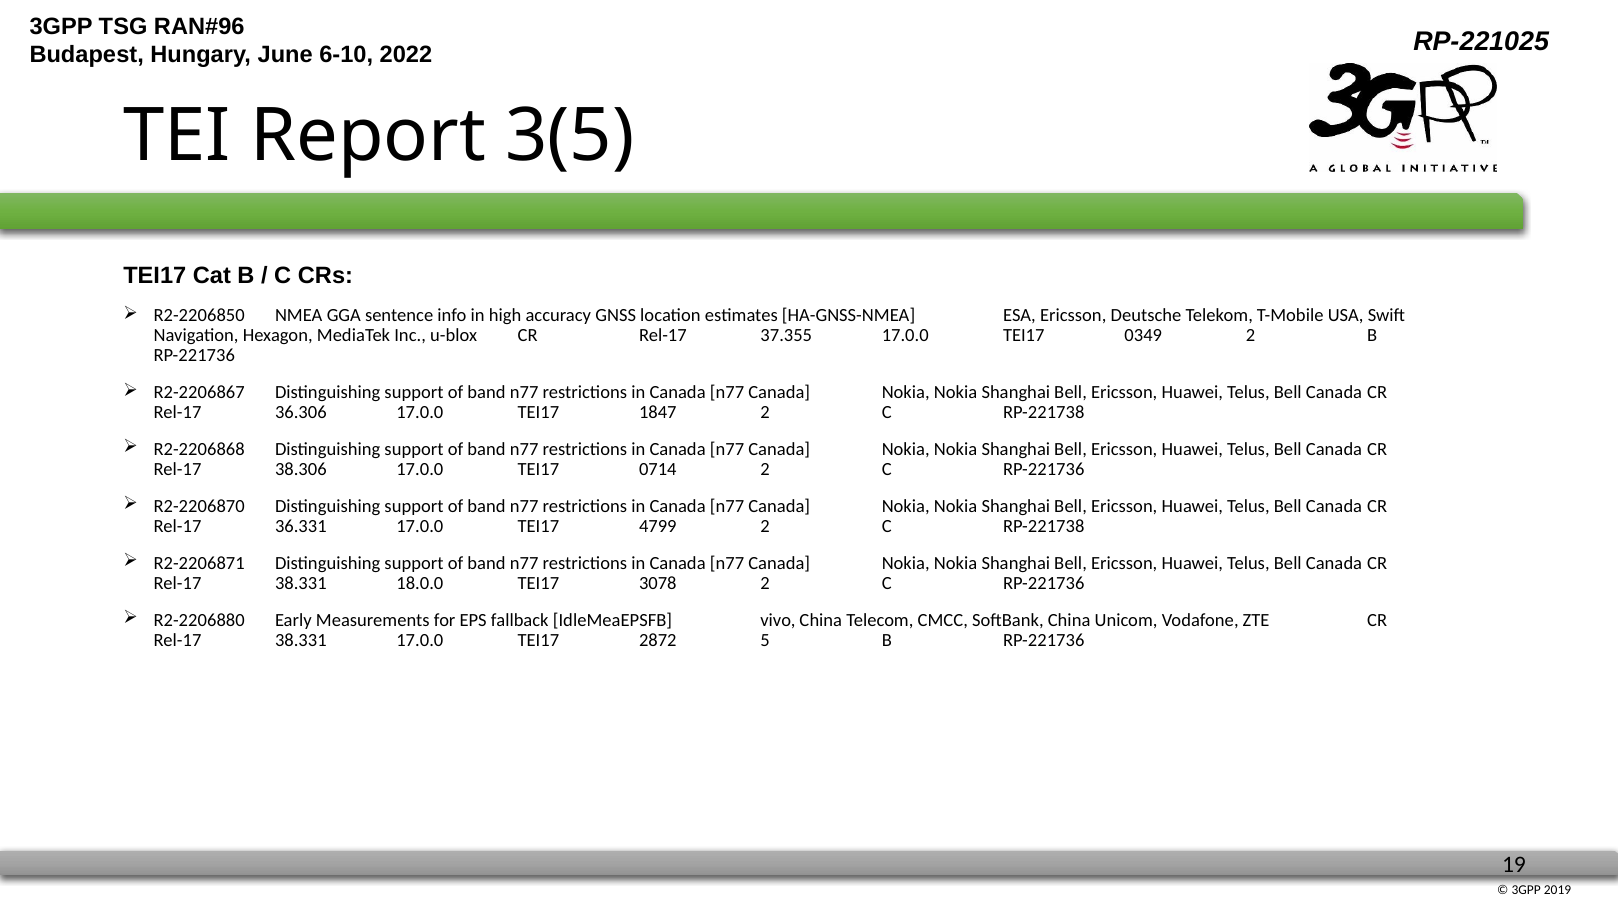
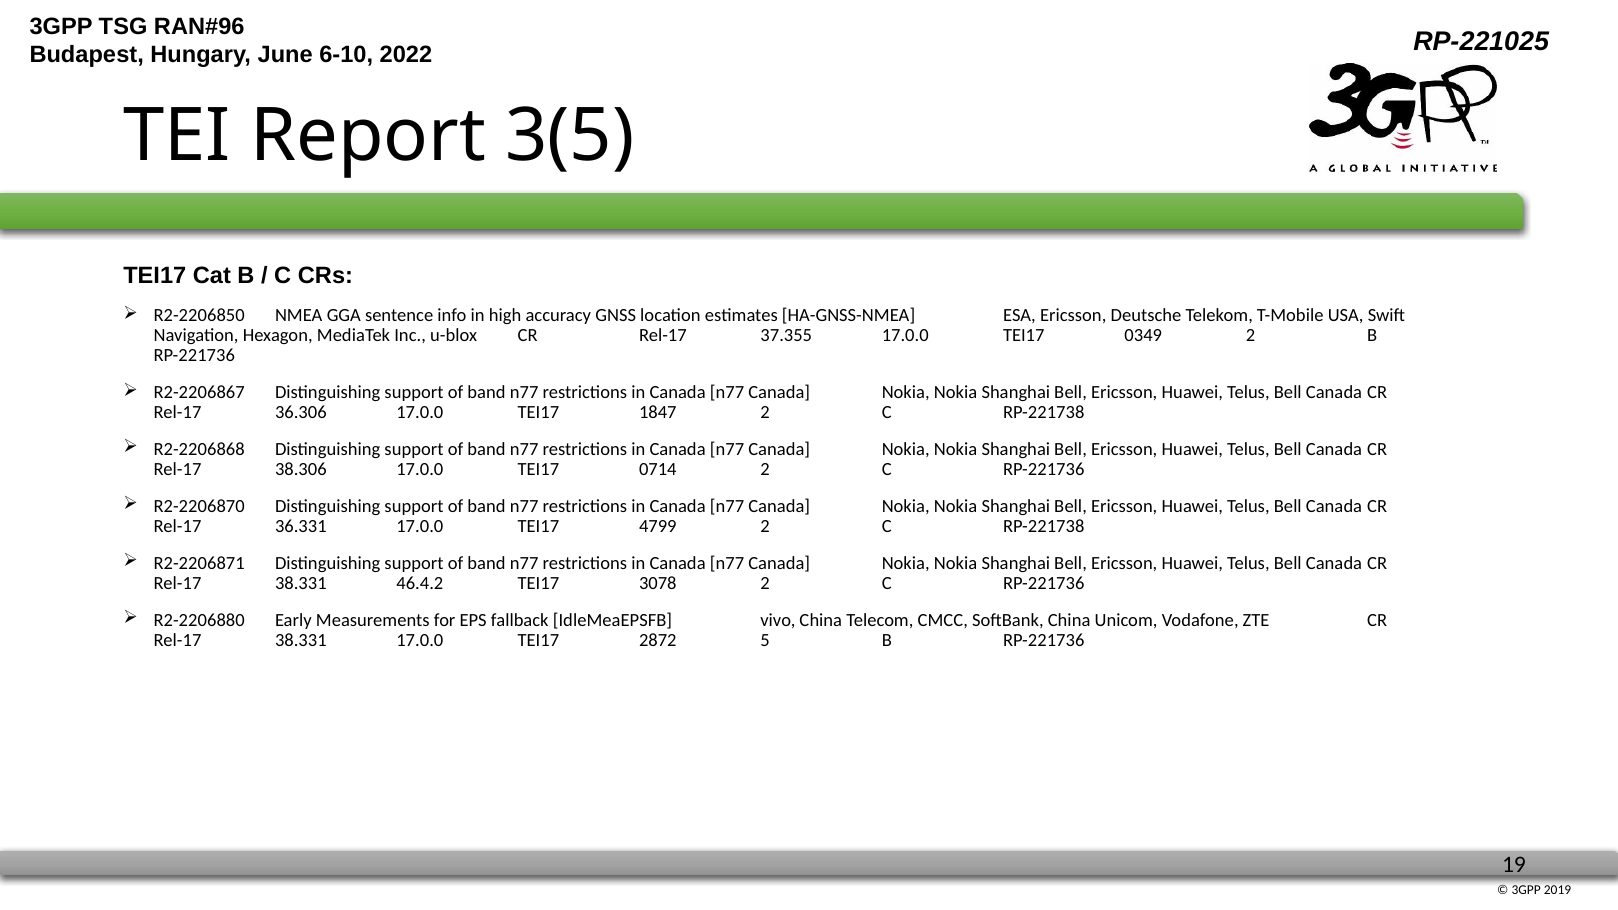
18.0.0: 18.0.0 -> 46.4.2
